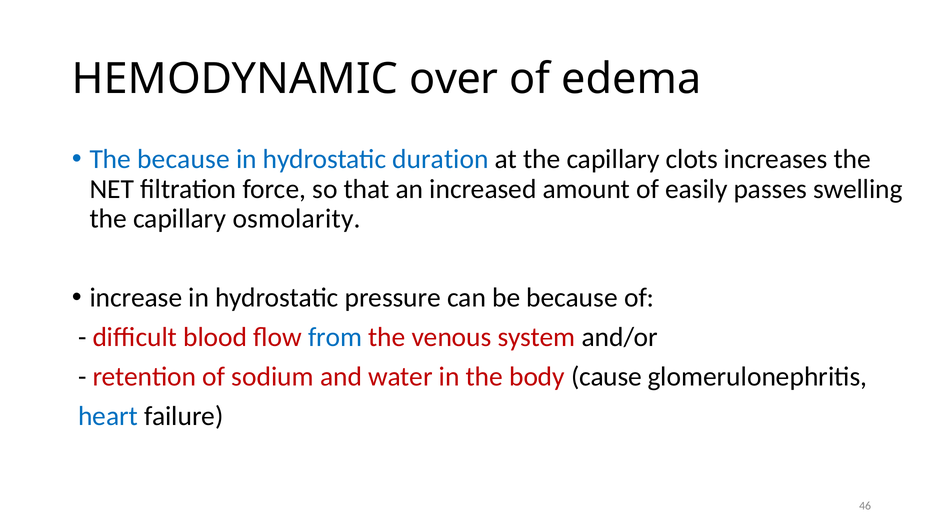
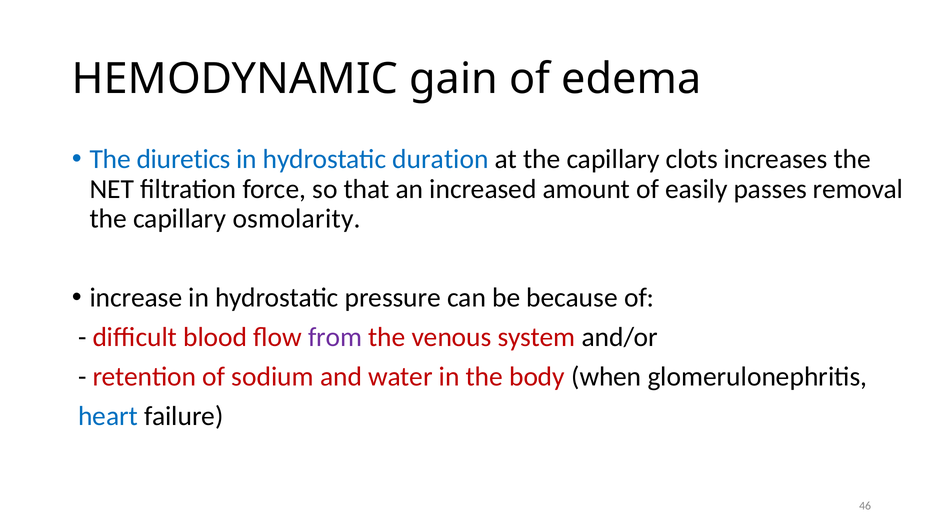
over: over -> gain
The because: because -> diuretics
swelling: swelling -> removal
from colour: blue -> purple
cause: cause -> when
